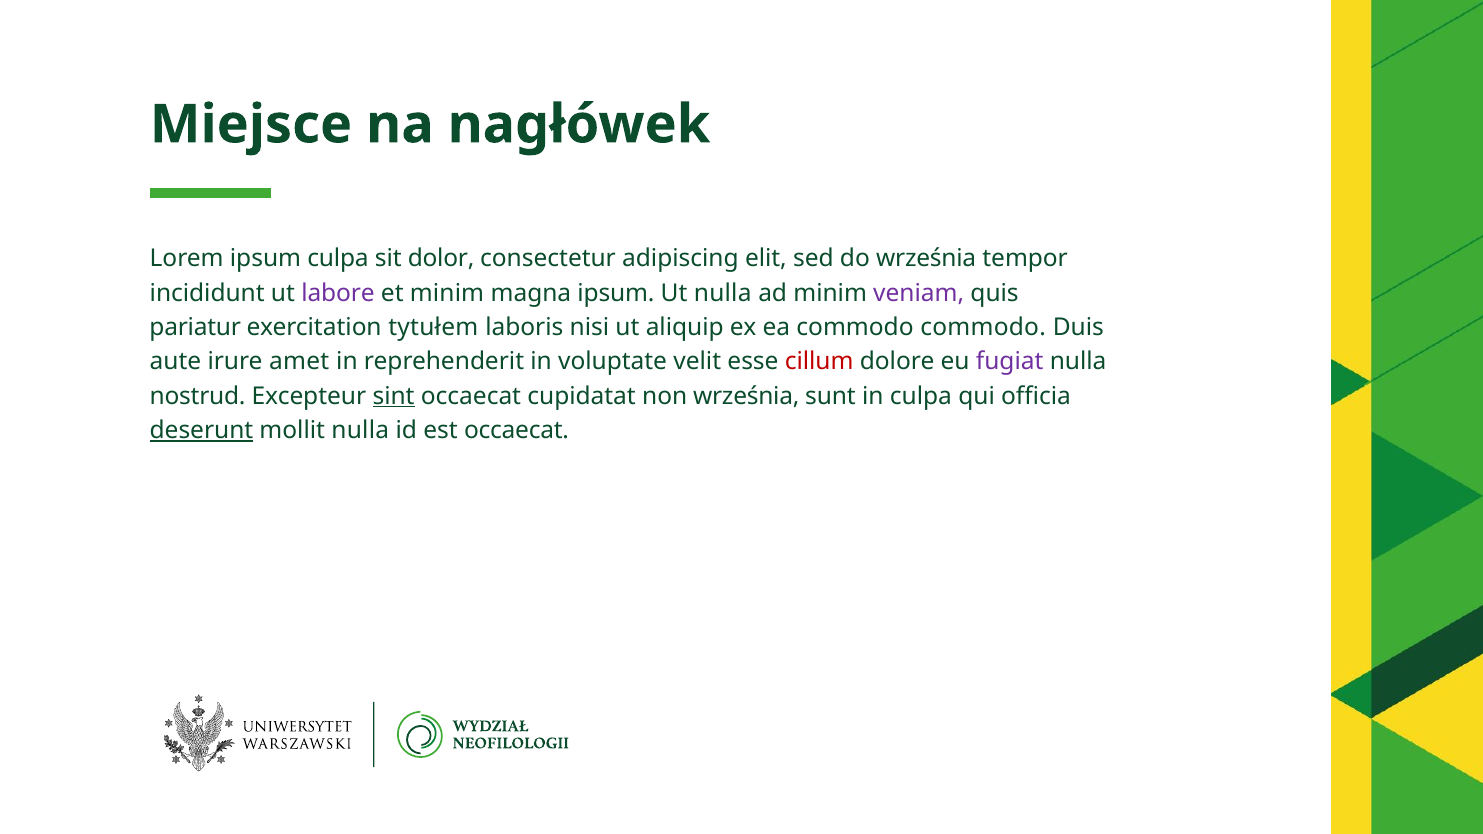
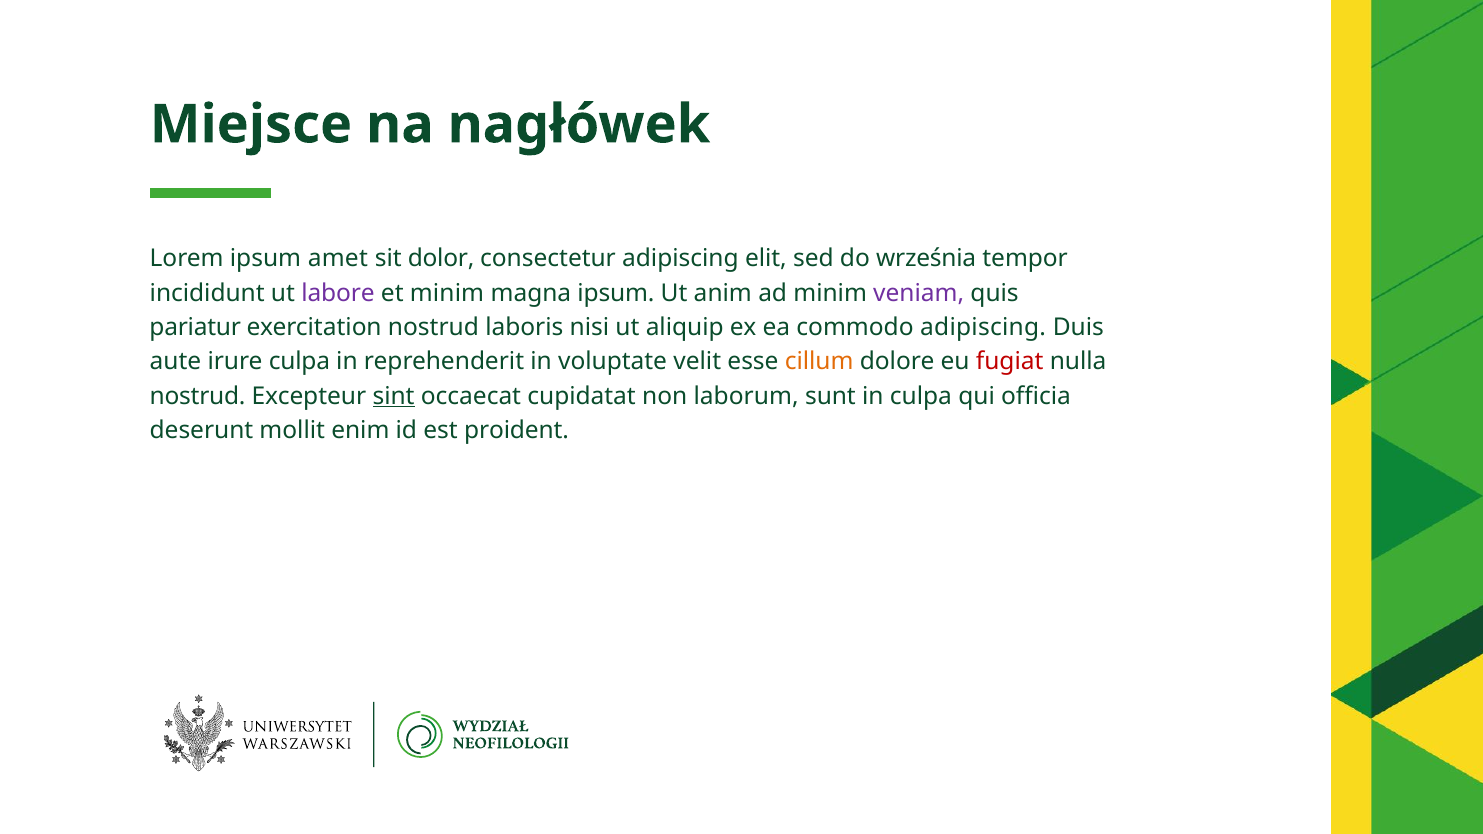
ipsum culpa: culpa -> amet
Ut nulla: nulla -> anim
exercitation tytułem: tytułem -> nostrud
commodo commodo: commodo -> adipiscing
irure amet: amet -> culpa
cillum colour: red -> orange
fugiat colour: purple -> red
non września: września -> laborum
deserunt underline: present -> none
mollit nulla: nulla -> enim
est occaecat: occaecat -> proident
